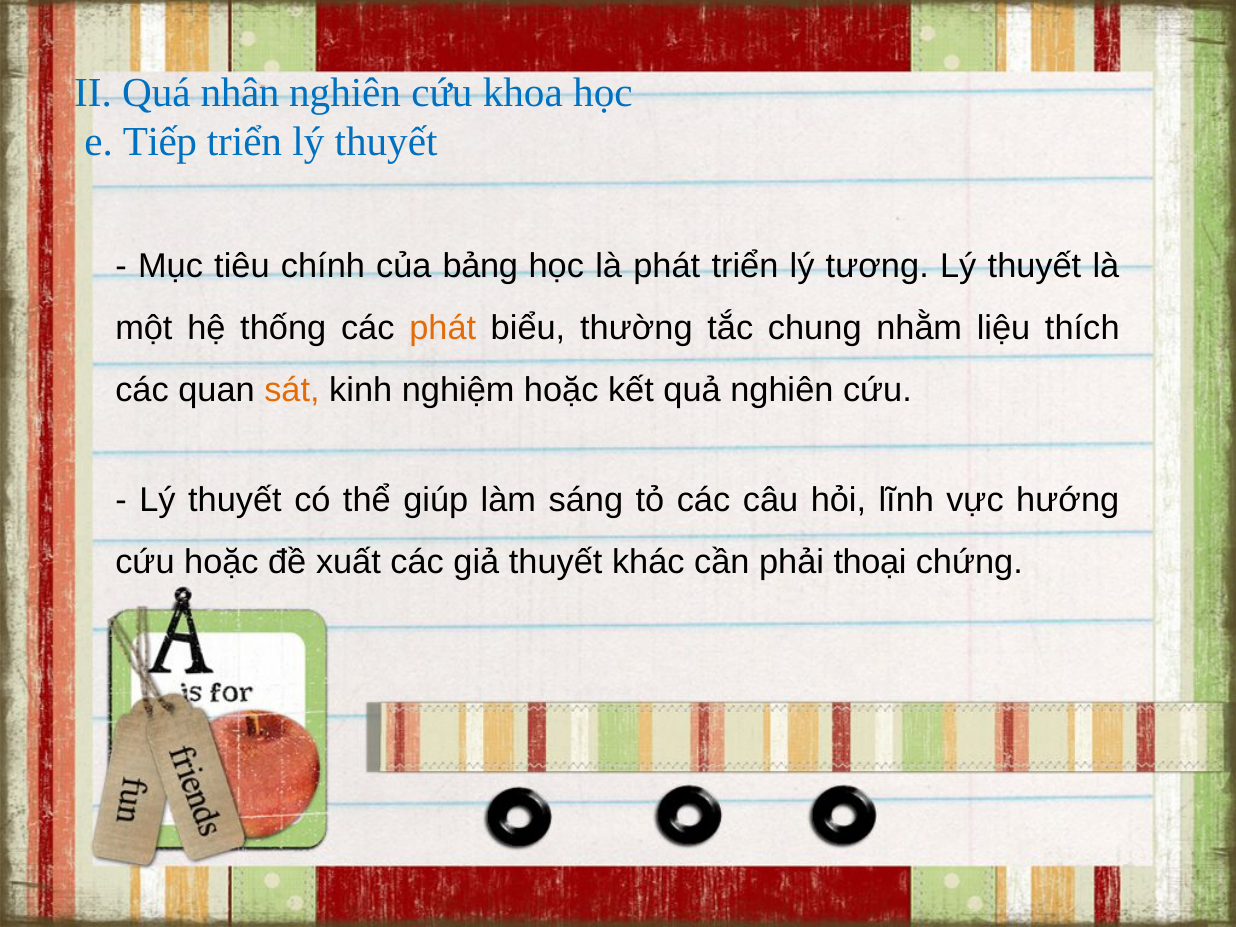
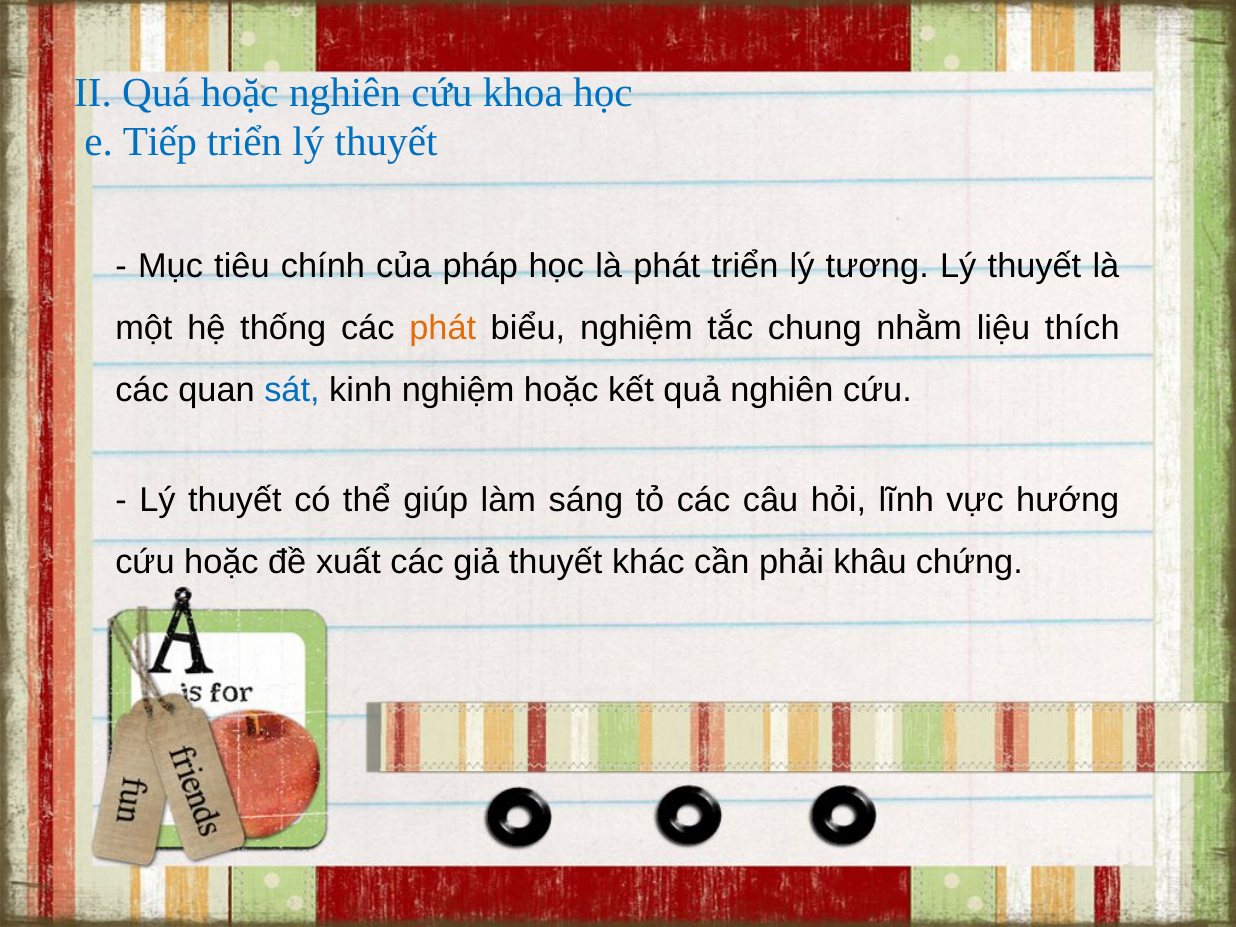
Quá nhân: nhân -> hoặc
bảng: bảng -> pháp
biểu thường: thường -> nghiệm
sát colour: orange -> blue
thoại: thoại -> khâu
